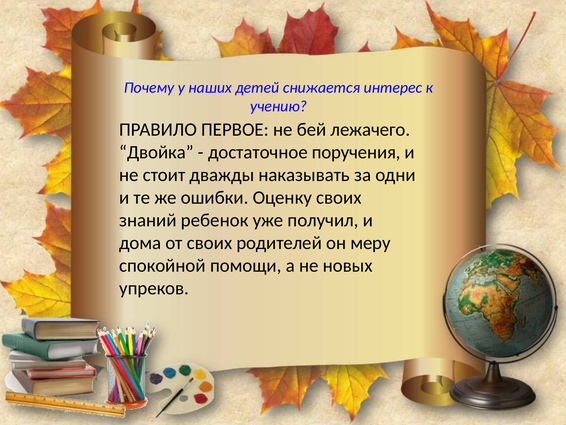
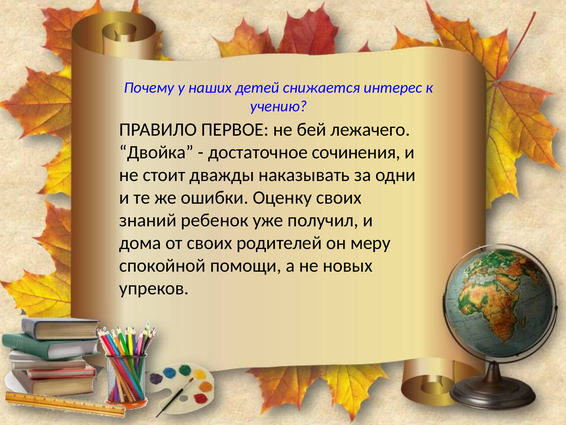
поручения: поручения -> сочинения
